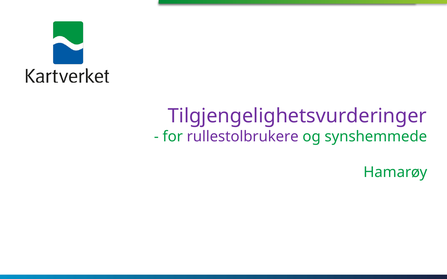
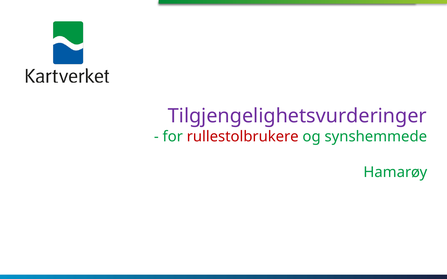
rullestolbrukere colour: purple -> red
